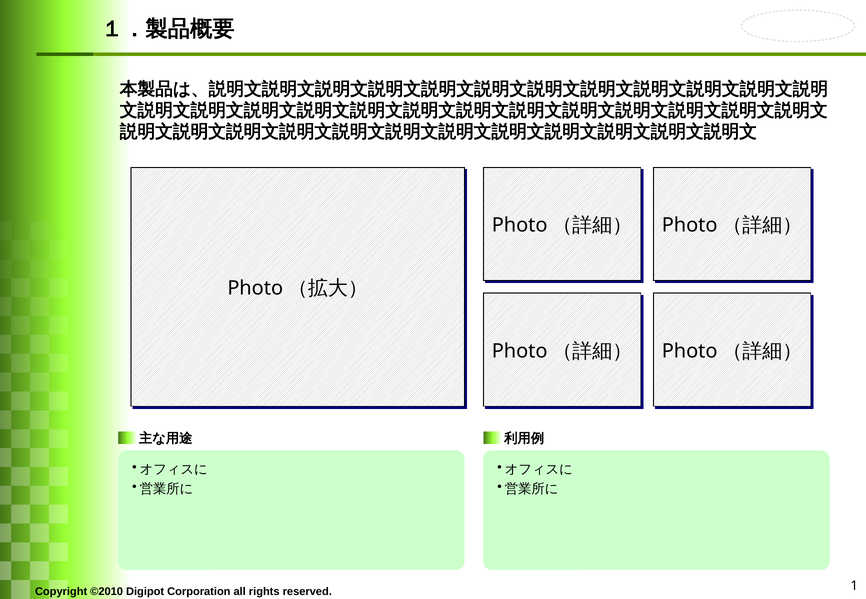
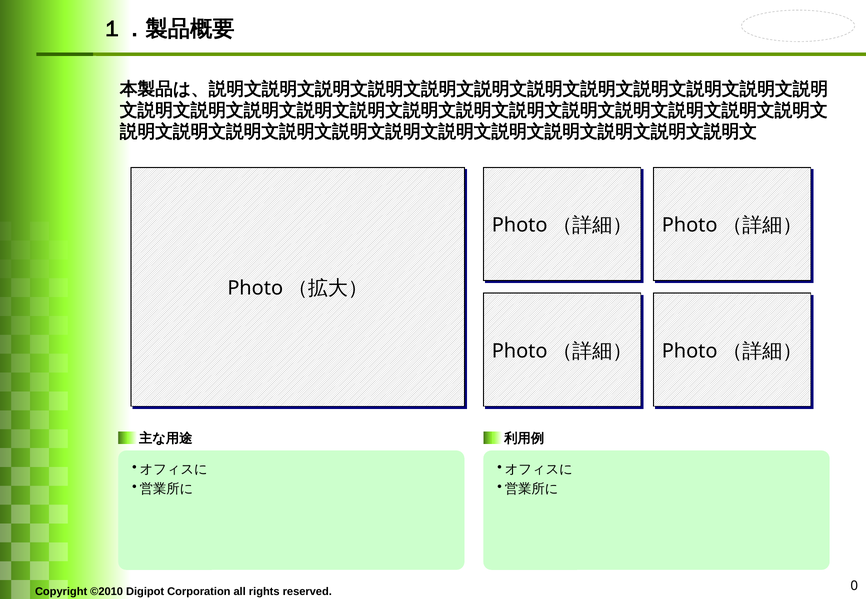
1: 1 -> 0
